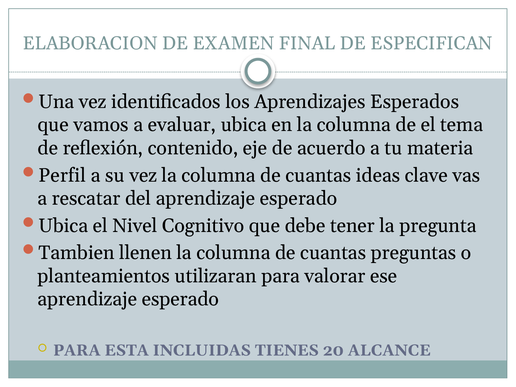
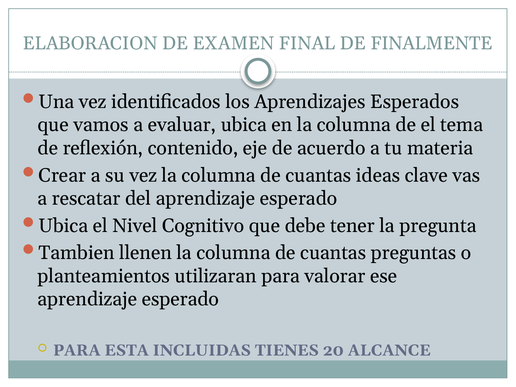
ESPECIFICAN: ESPECIFICAN -> FINALMENTE
Perfil: Perfil -> Crear
